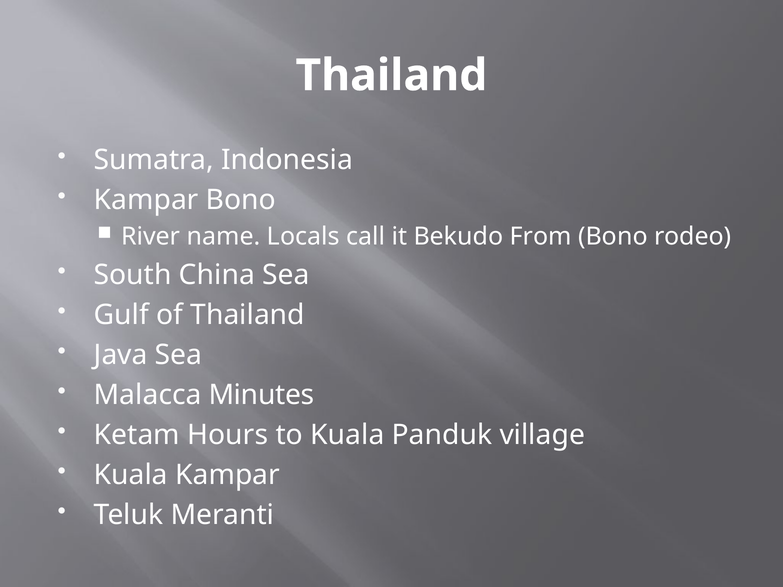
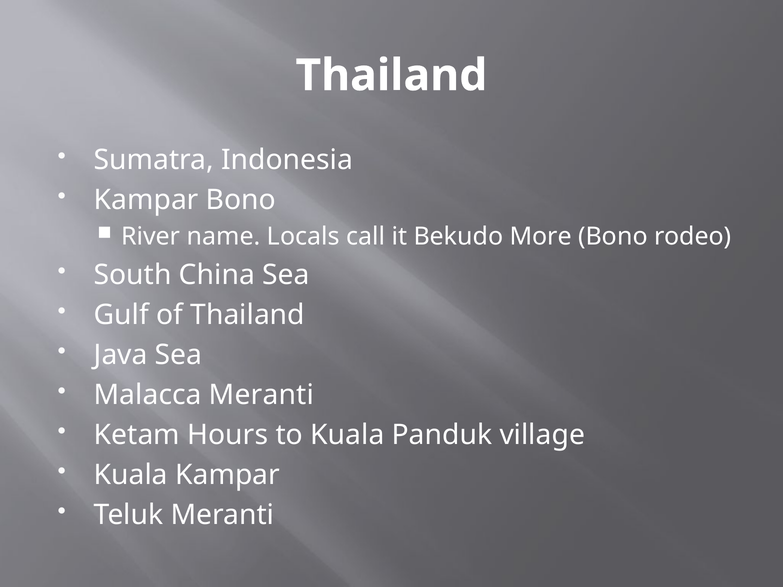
From: From -> More
Malacca Minutes: Minutes -> Meranti
